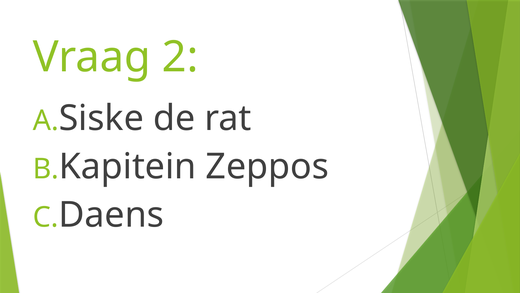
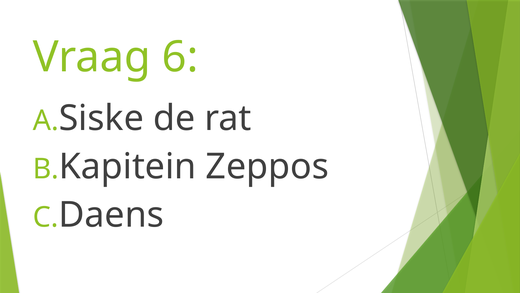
2: 2 -> 6
